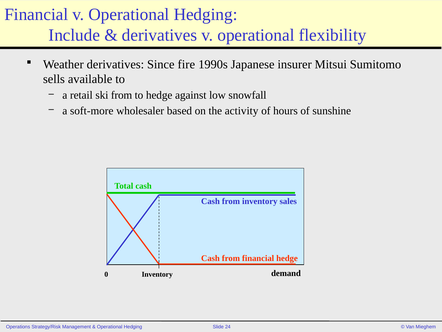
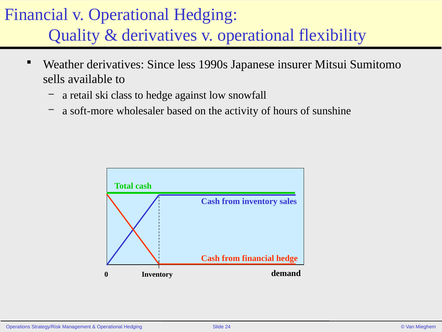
Include: Include -> Quality
fire: fire -> less
ski from: from -> class
